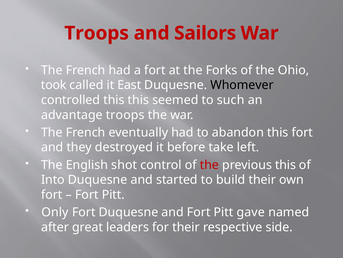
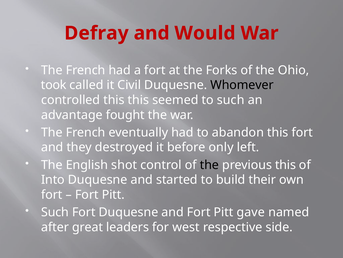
Troops at (97, 33): Troops -> Defray
Sailors: Sailors -> Would
East: East -> Civil
advantage troops: troops -> fought
take: take -> only
the at (209, 164) colour: red -> black
Only at (55, 212): Only -> Such
for their: their -> west
